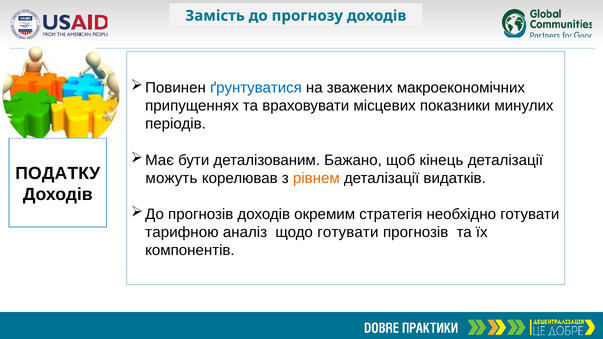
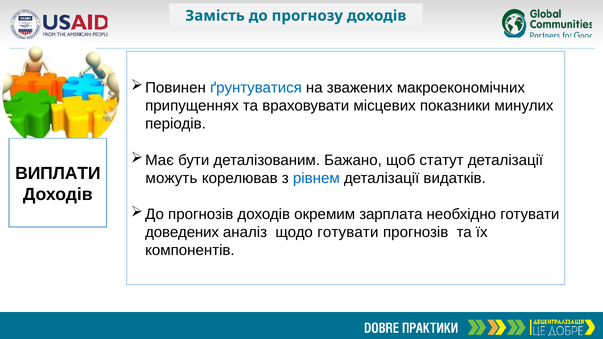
кінець: кінець -> статут
ПОДАТКУ: ПОДАТКУ -> ВИПЛАТИ
рівнем colour: orange -> blue
стратегія: стратегія -> зарплата
тарифною: тарифною -> доведених
